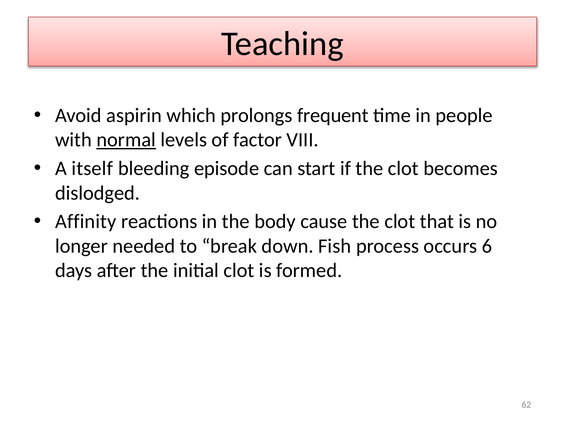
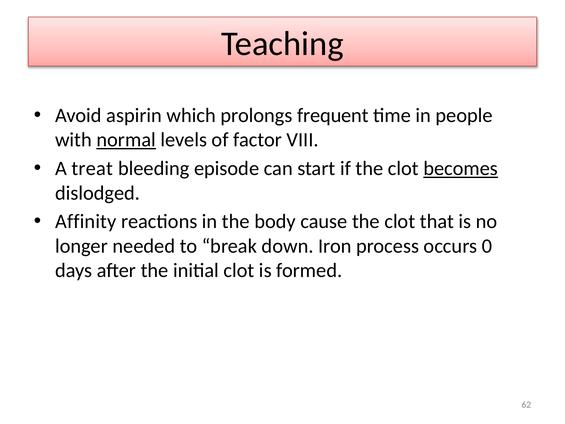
itself: itself -> treat
becomes underline: none -> present
Fish: Fish -> Iron
6: 6 -> 0
